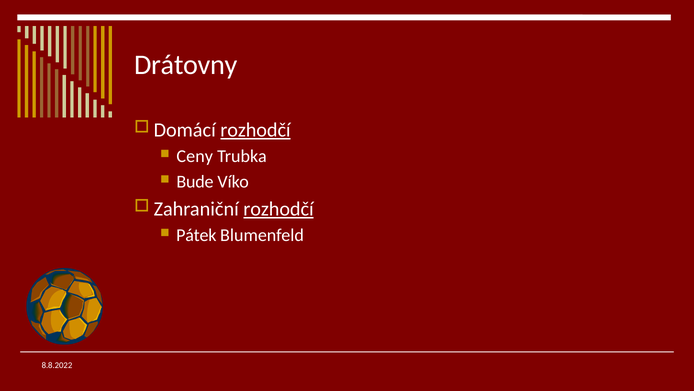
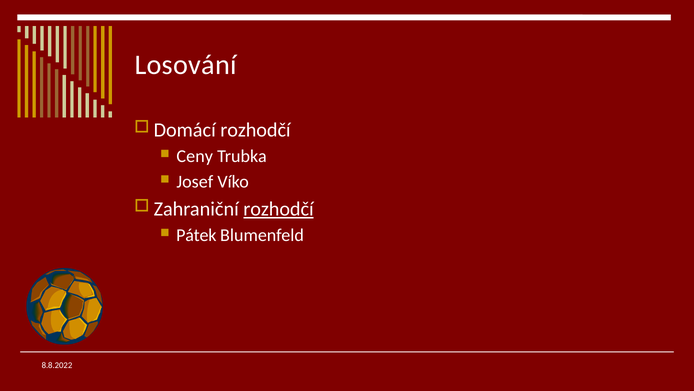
Drátovny: Drátovny -> Losování
rozhodčí at (255, 130) underline: present -> none
Bude: Bude -> Josef
